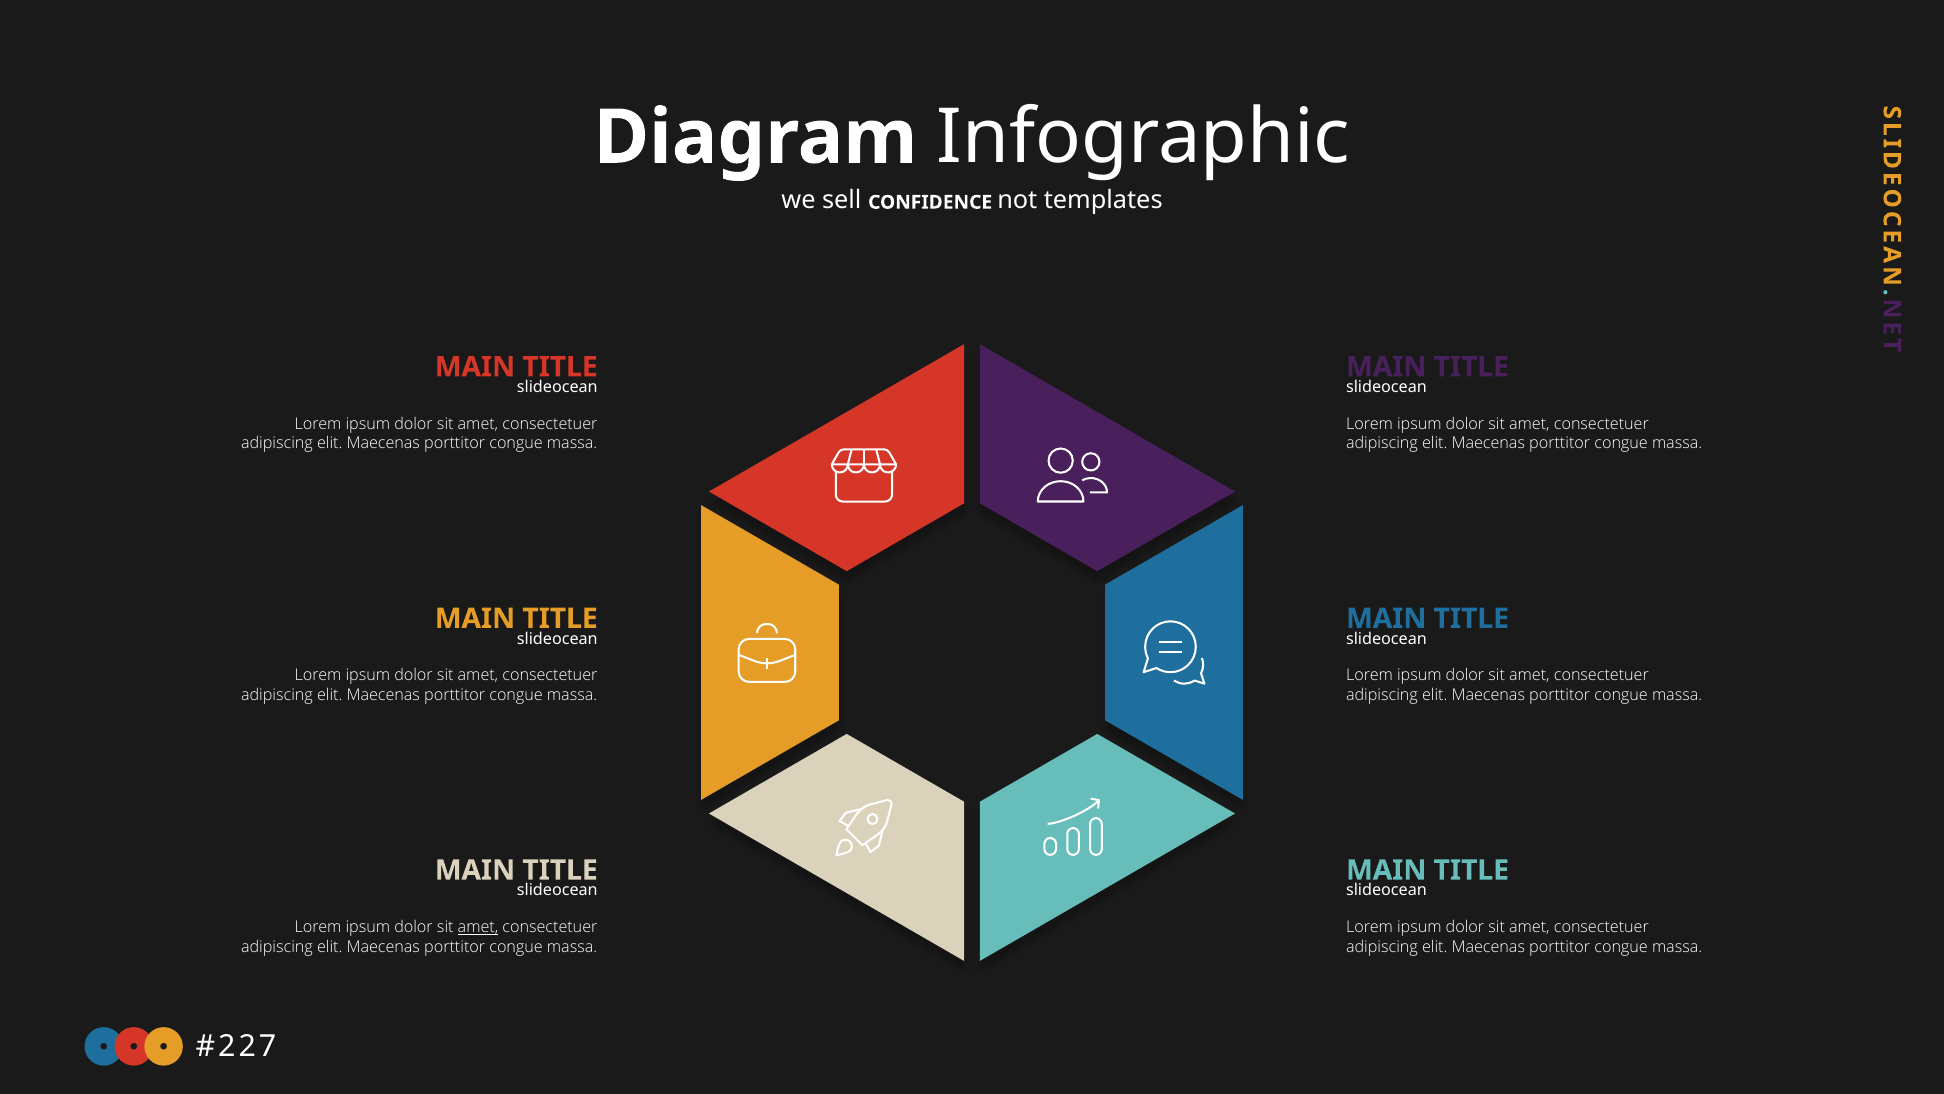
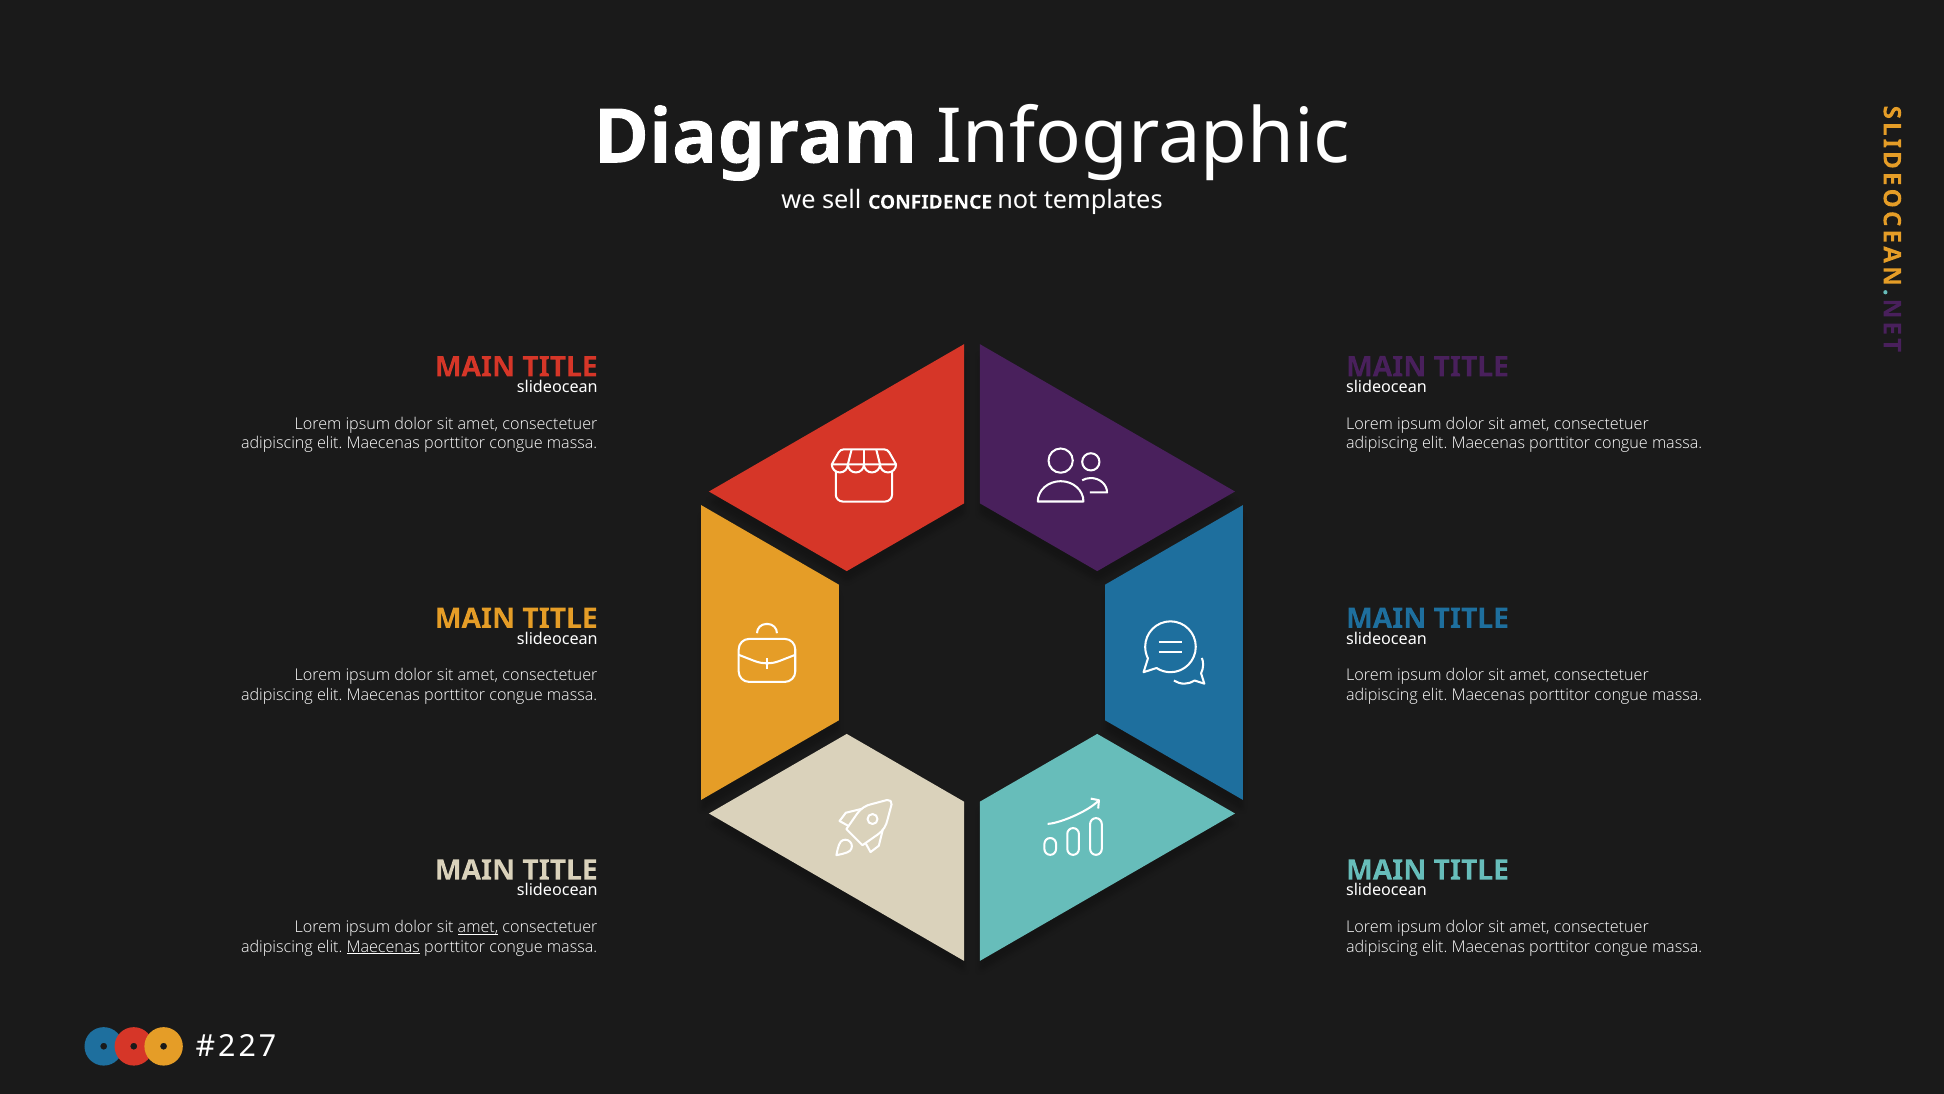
Maecenas at (383, 946) underline: none -> present
